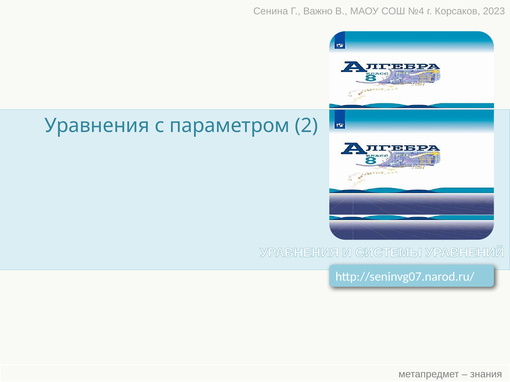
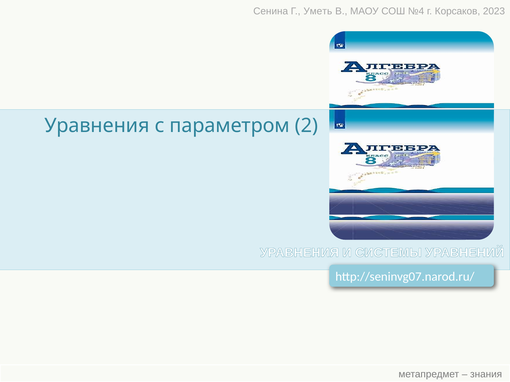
Важно: Важно -> Уметь
